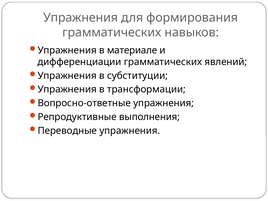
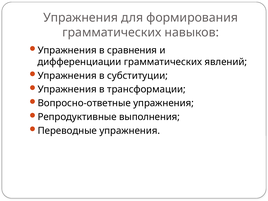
материале: материале -> сравнения
